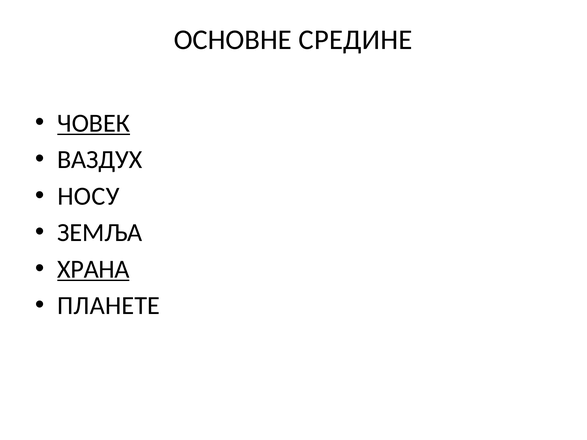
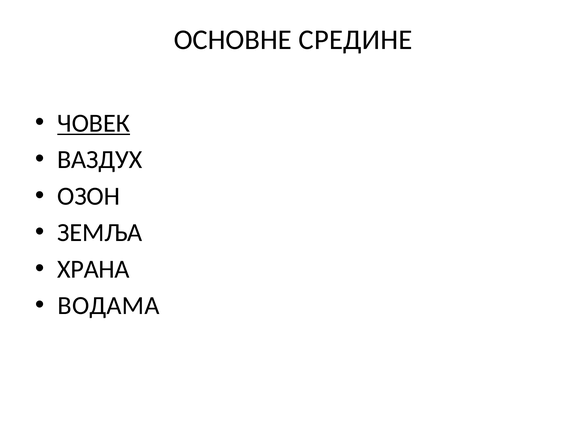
НОСУ: НОСУ -> ОЗОН
ХРАНА underline: present -> none
ПЛАНЕТЕ: ПЛАНЕТЕ -> ВОДАМА
